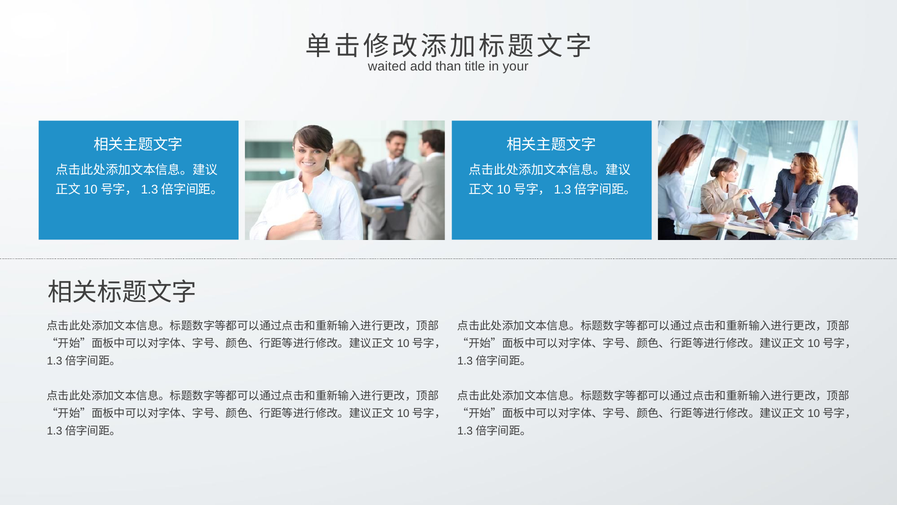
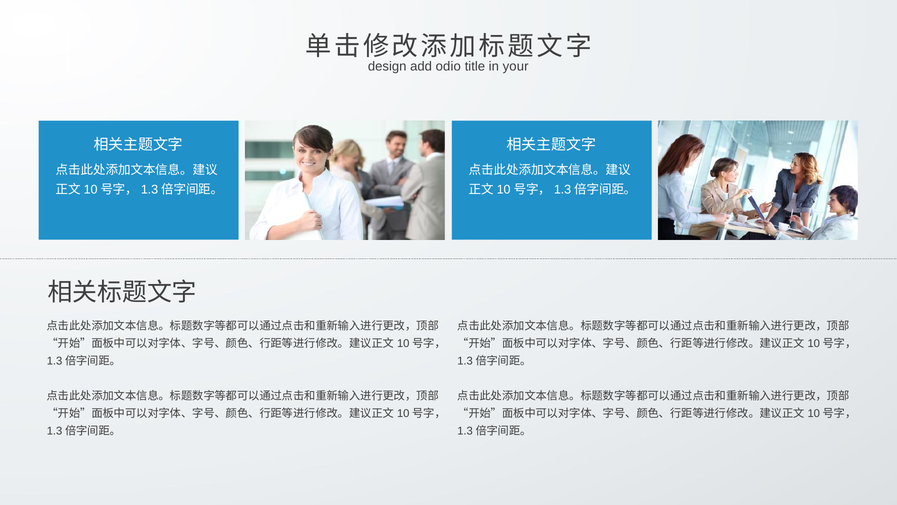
waited: waited -> design
than: than -> odio
